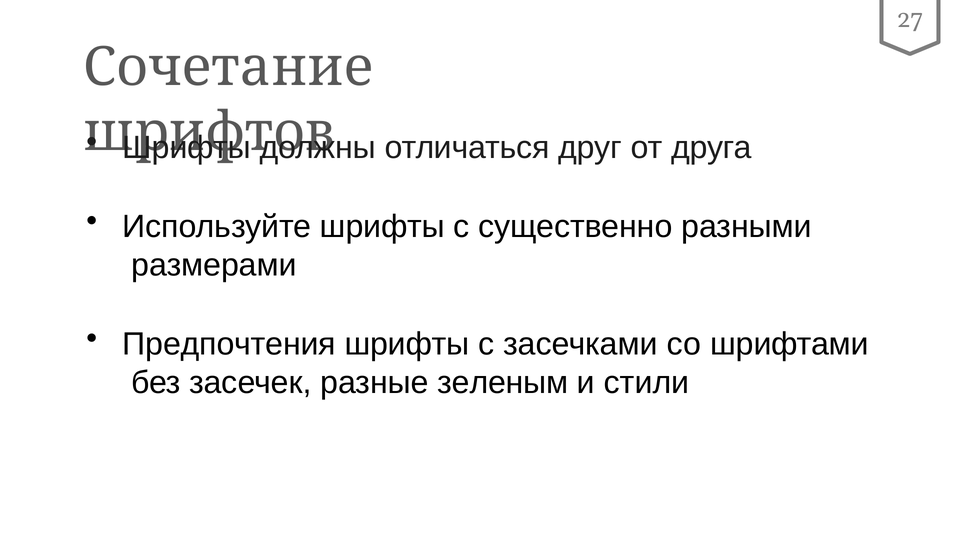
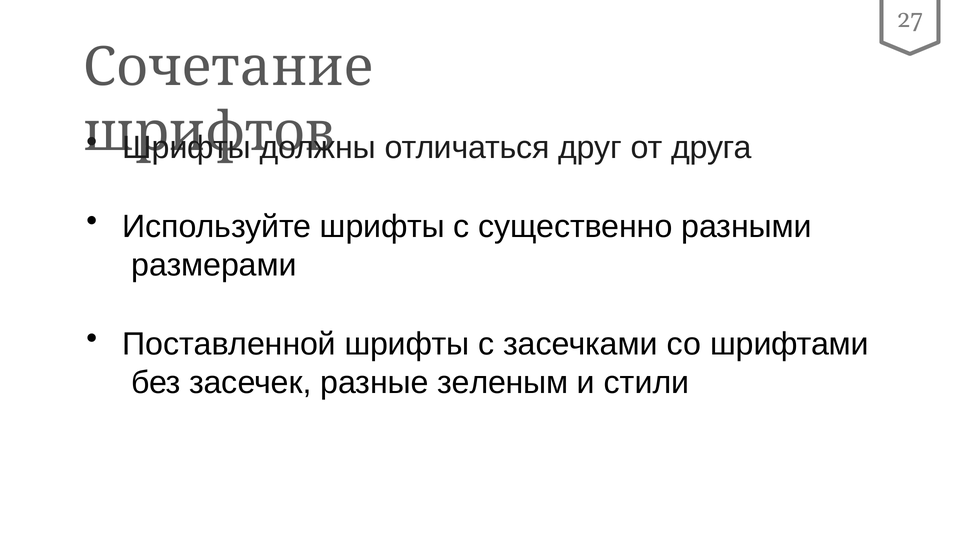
Предпочтения: Предпочтения -> Поставленной
